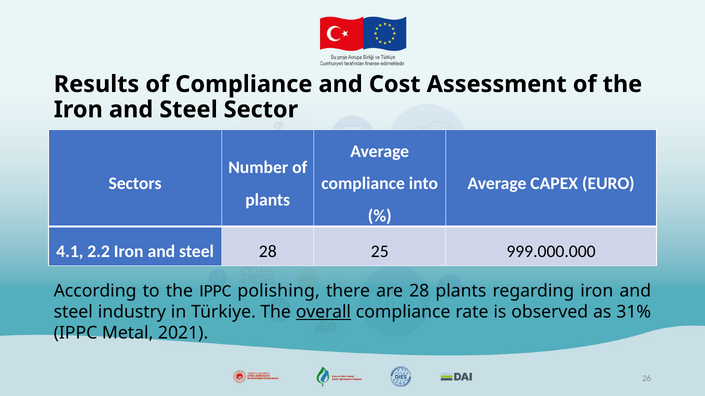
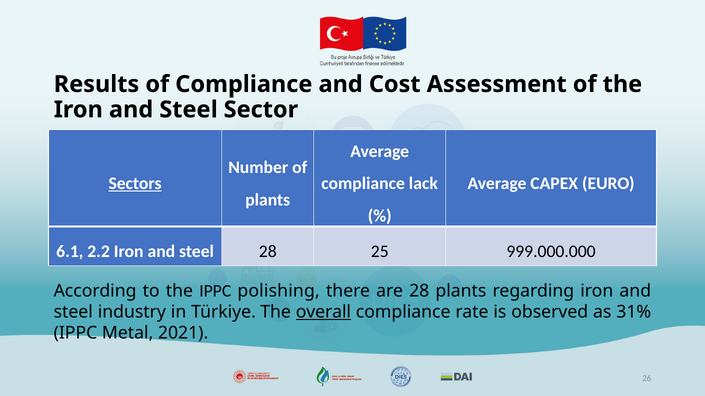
Sectors underline: none -> present
into: into -> lack
4.1: 4.1 -> 6.1
